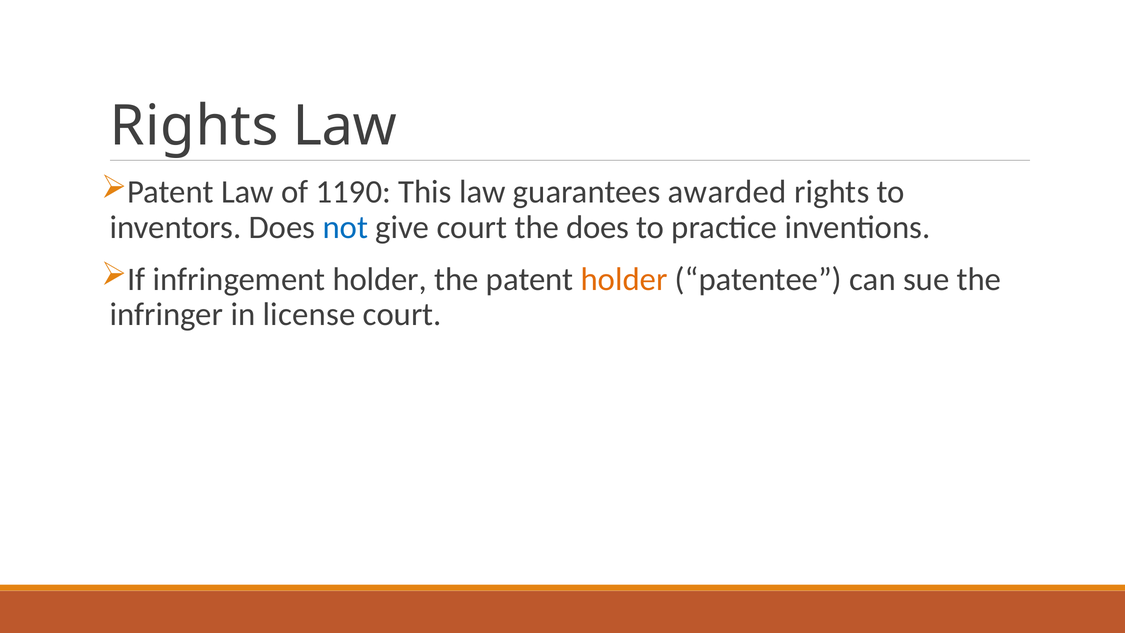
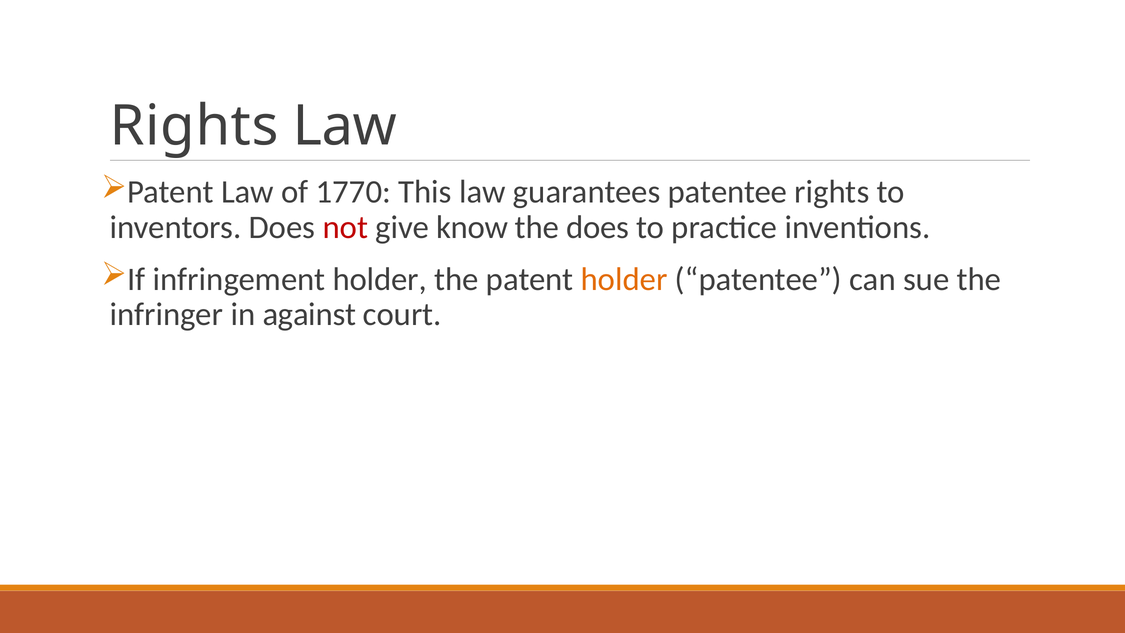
1190: 1190 -> 1770
guarantees awarded: awarded -> patentee
not colour: blue -> red
give court: court -> know
license: license -> against
